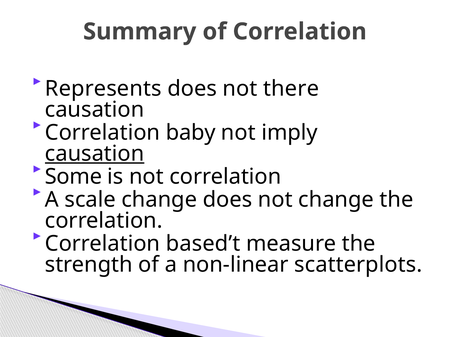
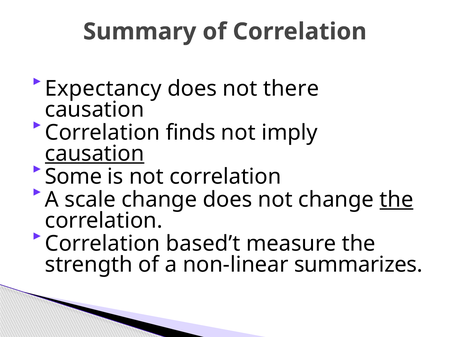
Represents: Represents -> Expectancy
baby: baby -> finds
the at (396, 200) underline: none -> present
scatterplots: scatterplots -> summarizes
